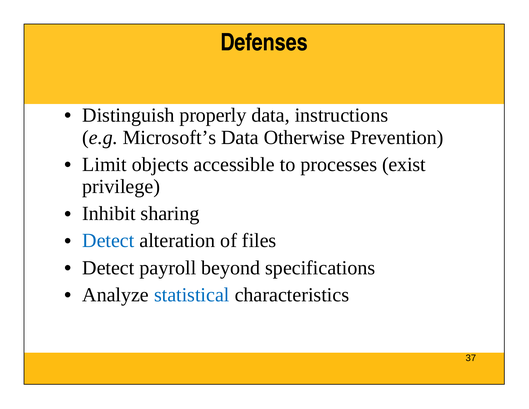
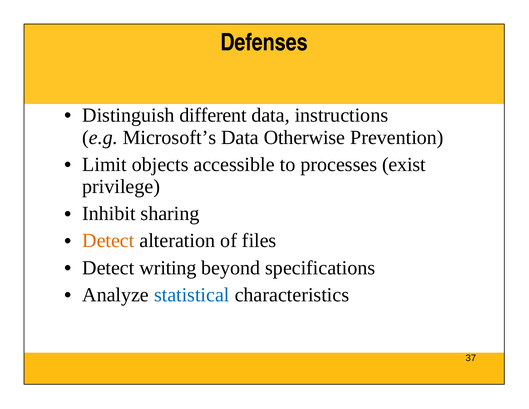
properly: properly -> different
Detect at (108, 241) colour: blue -> orange
payroll: payroll -> writing
